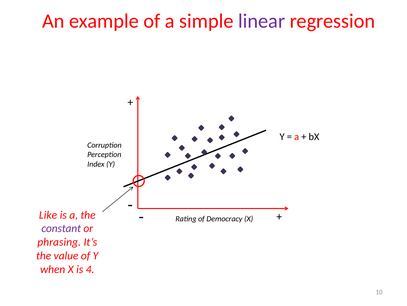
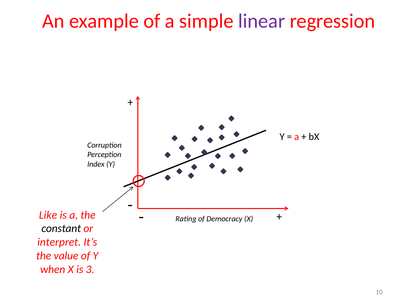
constant colour: purple -> black
phrasing: phrasing -> interpret
4: 4 -> 3
